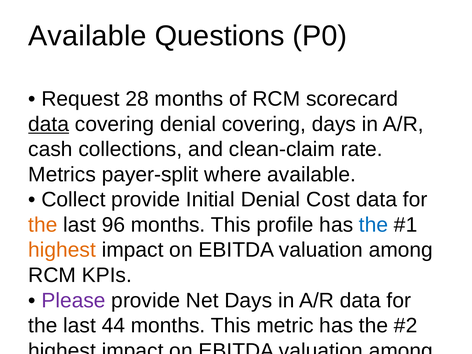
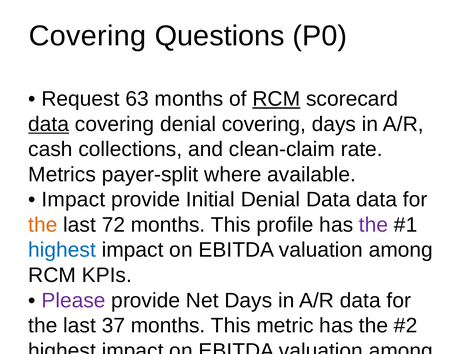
Available at (87, 36): Available -> Covering
28: 28 -> 63
RCM at (276, 99) underline: none -> present
Collect at (73, 200): Collect -> Impact
Denial Cost: Cost -> Data
96: 96 -> 72
the at (374, 225) colour: blue -> purple
highest at (62, 250) colour: orange -> blue
44: 44 -> 37
